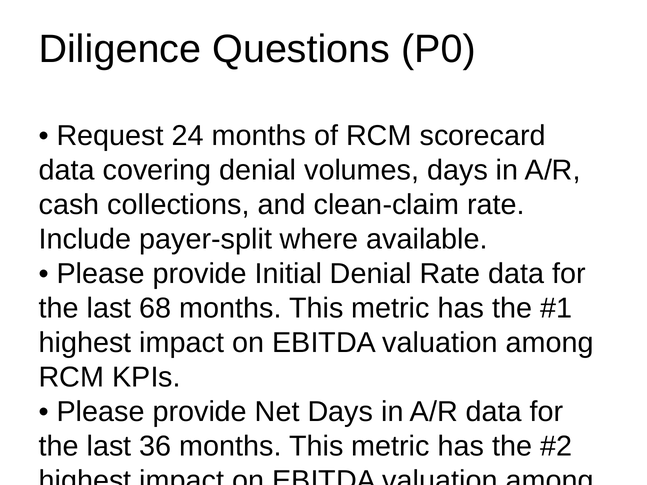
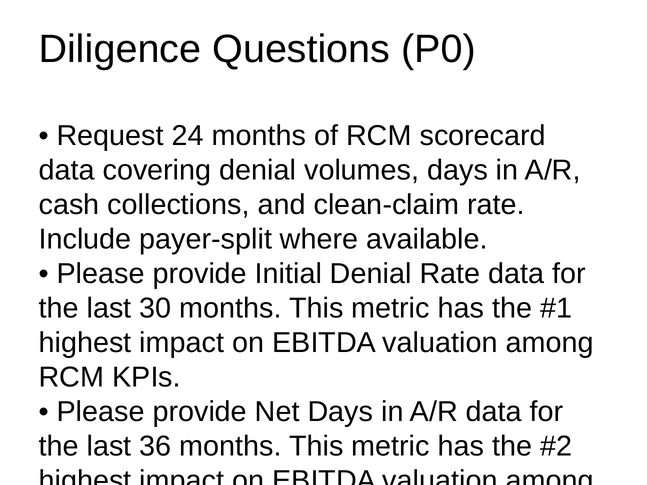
68: 68 -> 30
